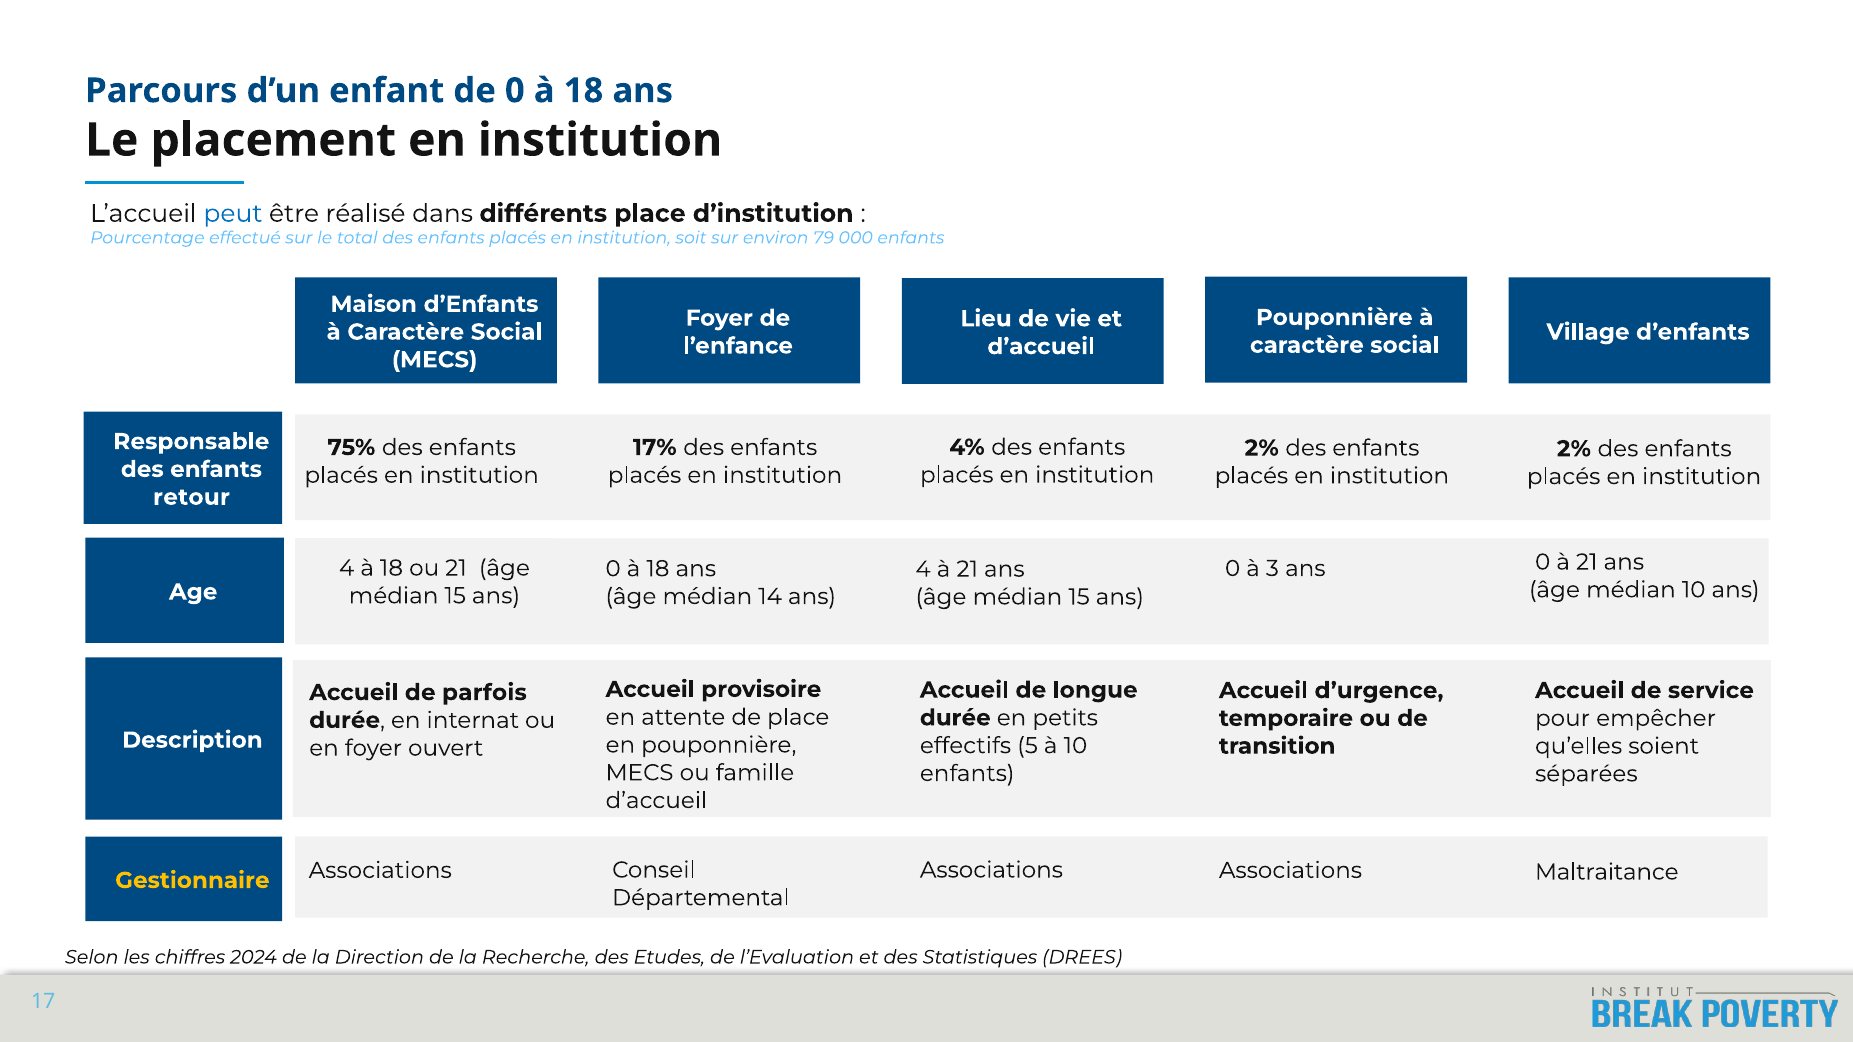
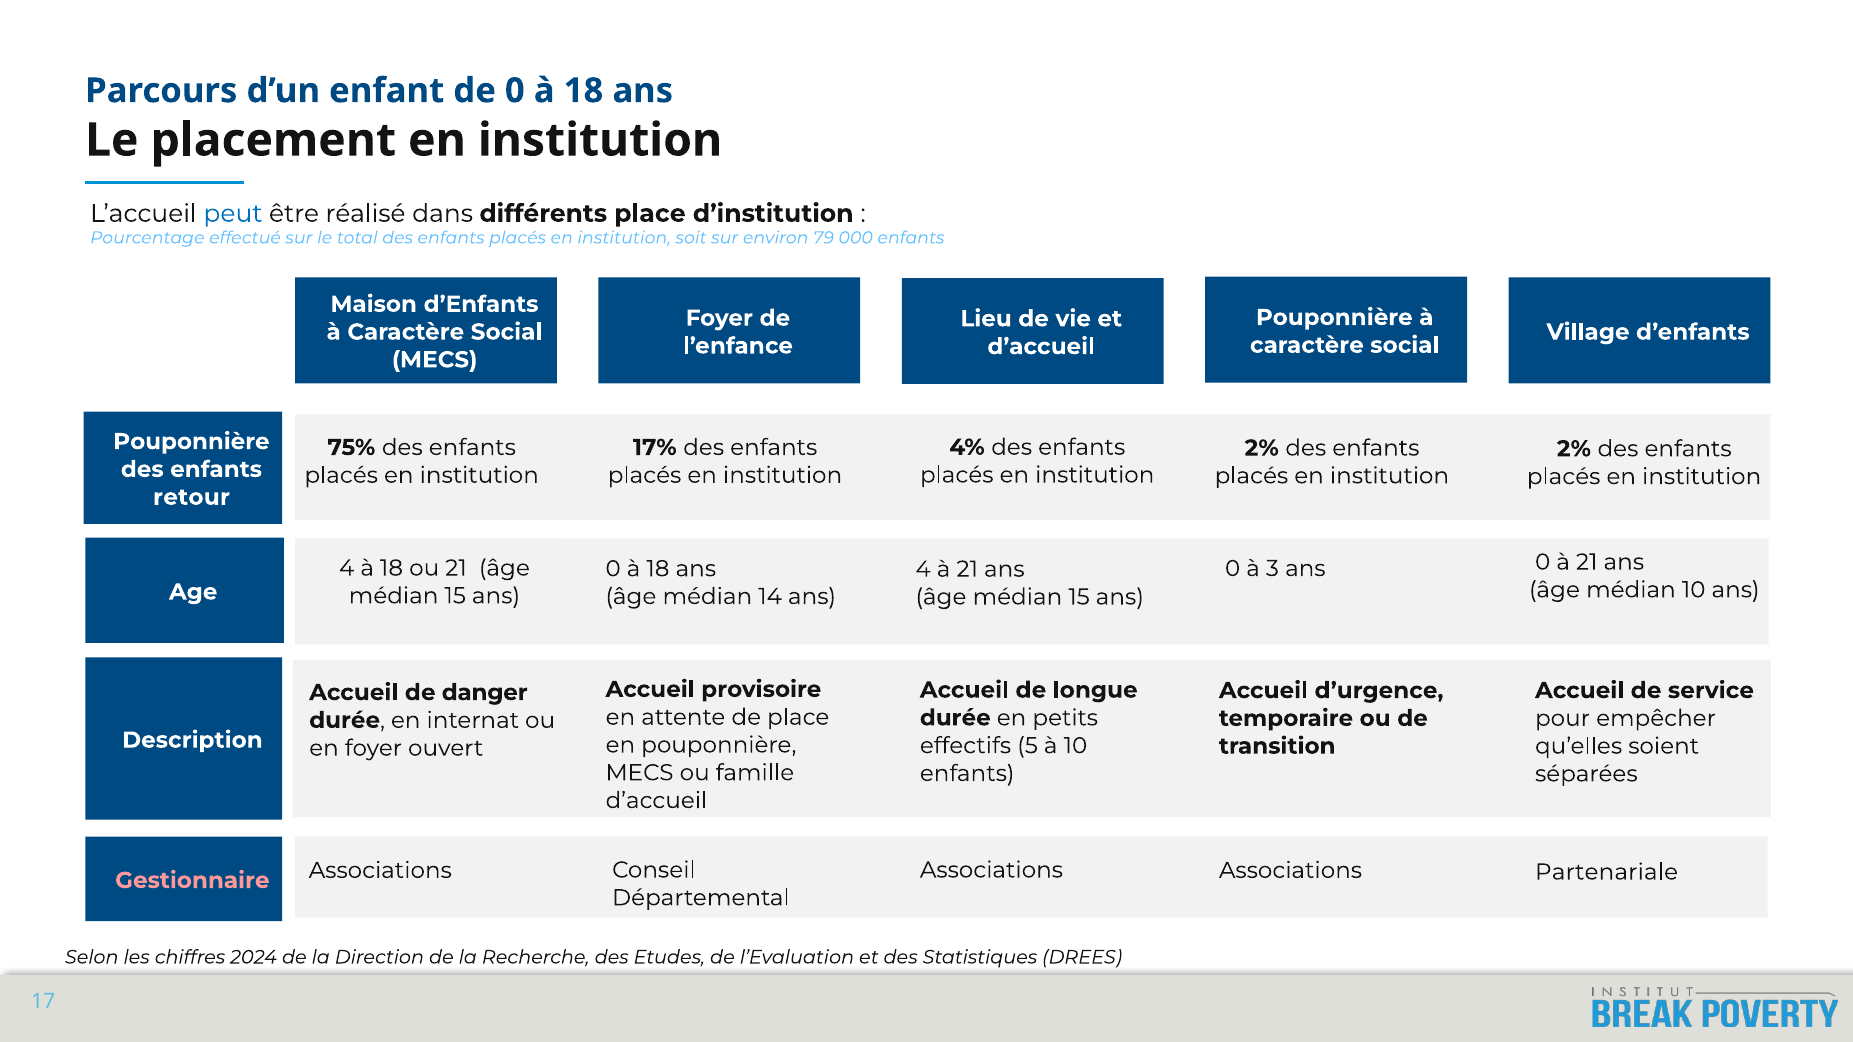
Responsable at (191, 442): Responsable -> Pouponnière
parfois: parfois -> danger
Maltraitance: Maltraitance -> Partenariale
Gestionnaire colour: yellow -> pink
